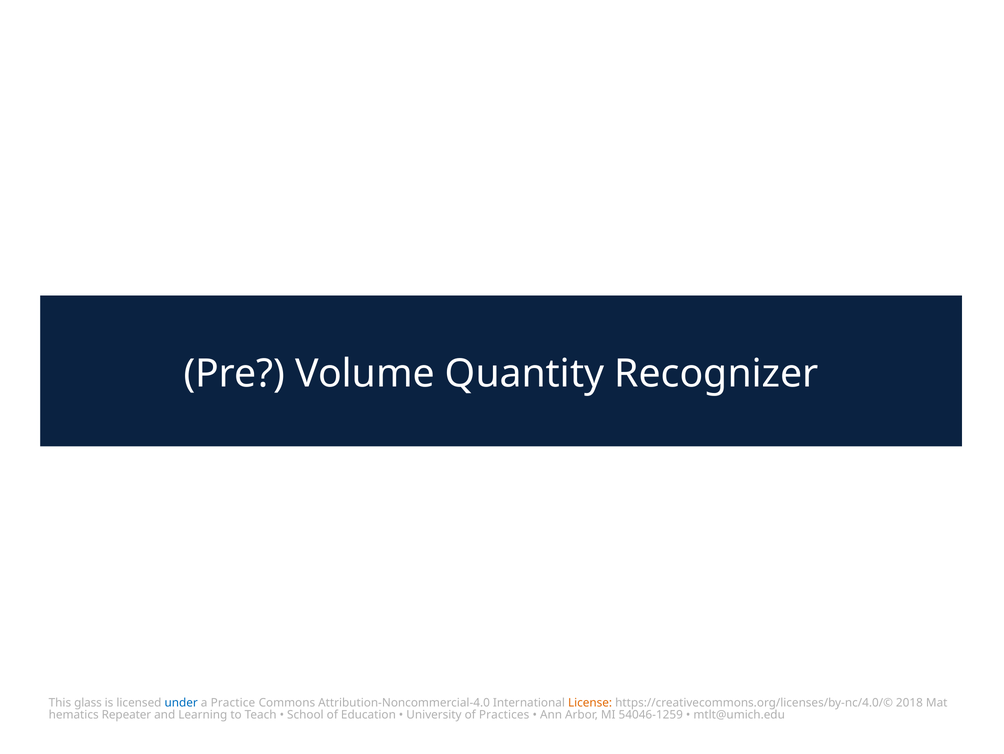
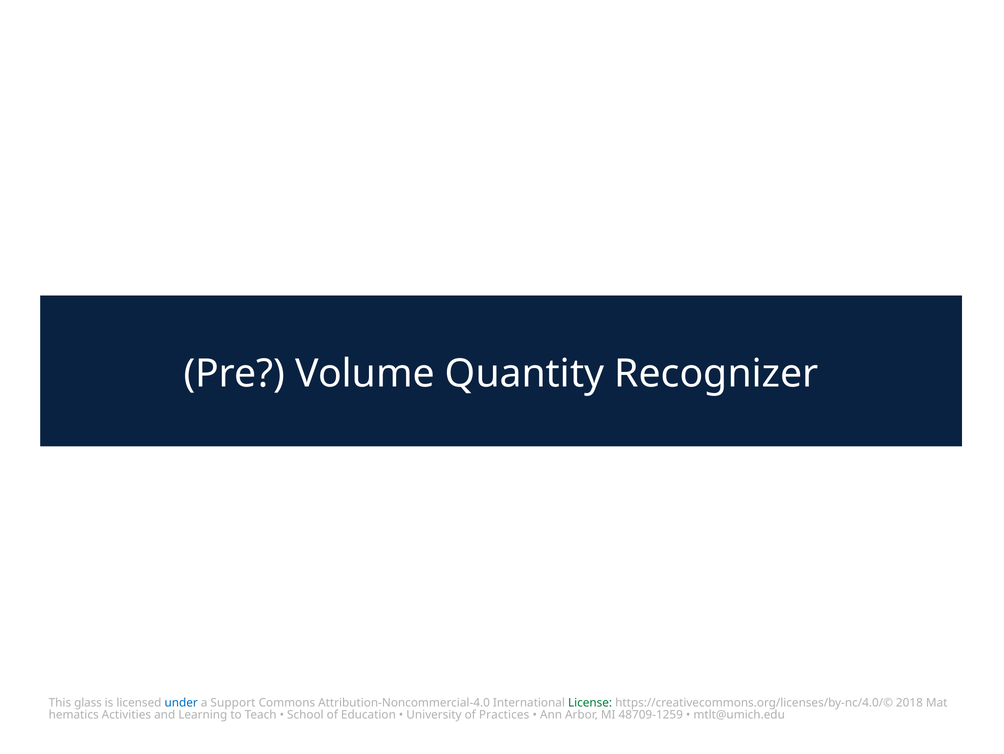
Practice: Practice -> Support
License colour: orange -> green
Repeater: Repeater -> Activities
54046-1259: 54046-1259 -> 48709-1259
